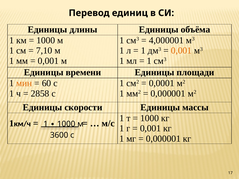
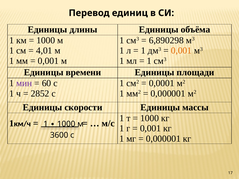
4,000001: 4,000001 -> 6,890298
7,10: 7,10 -> 4,01
мин colour: orange -> purple
2858: 2858 -> 2852
